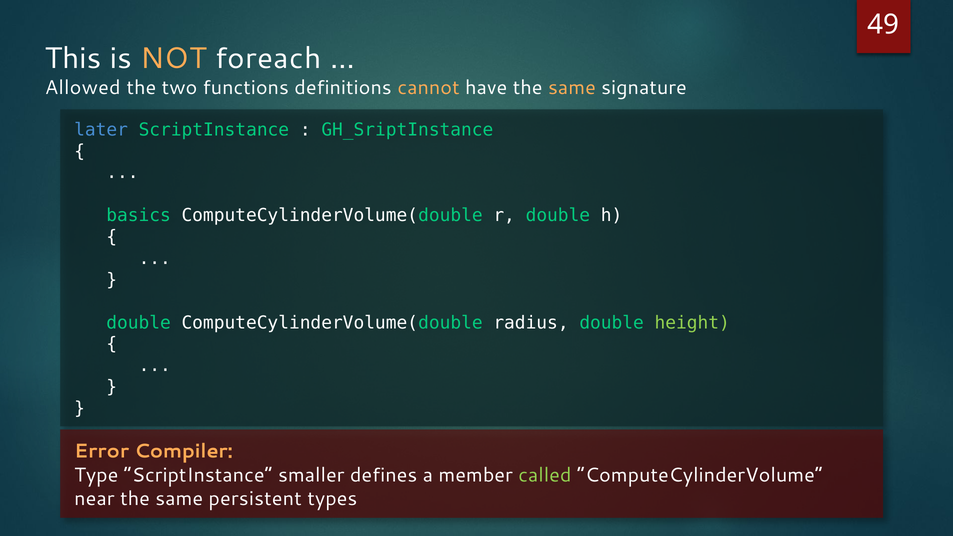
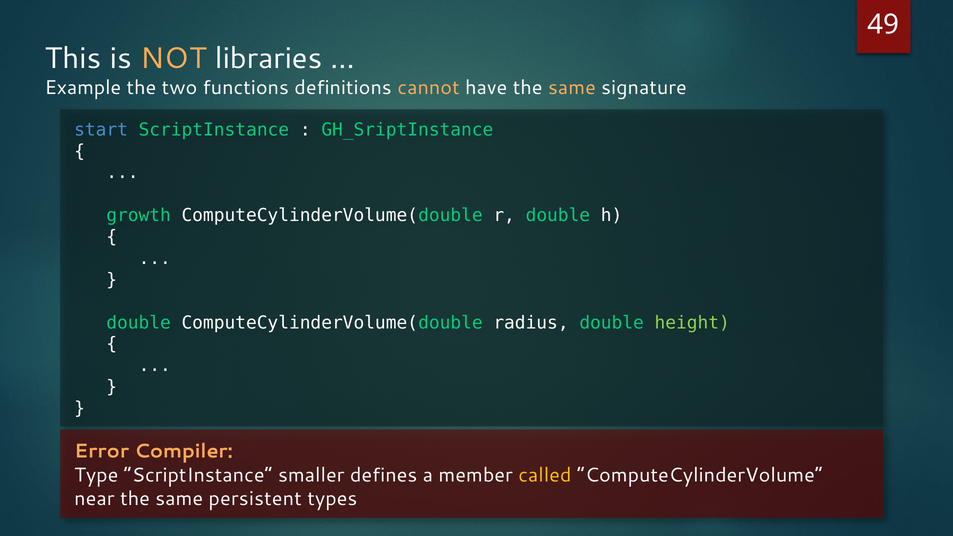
foreach: foreach -> libraries
Allowed: Allowed -> Example
later: later -> start
basics: basics -> growth
called colour: light green -> yellow
